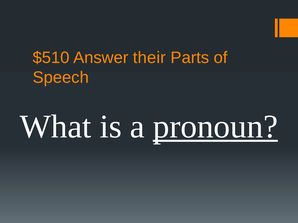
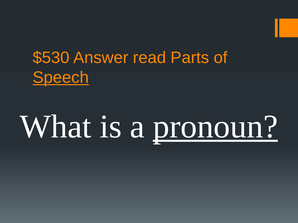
$510: $510 -> $530
their: their -> read
Speech underline: none -> present
